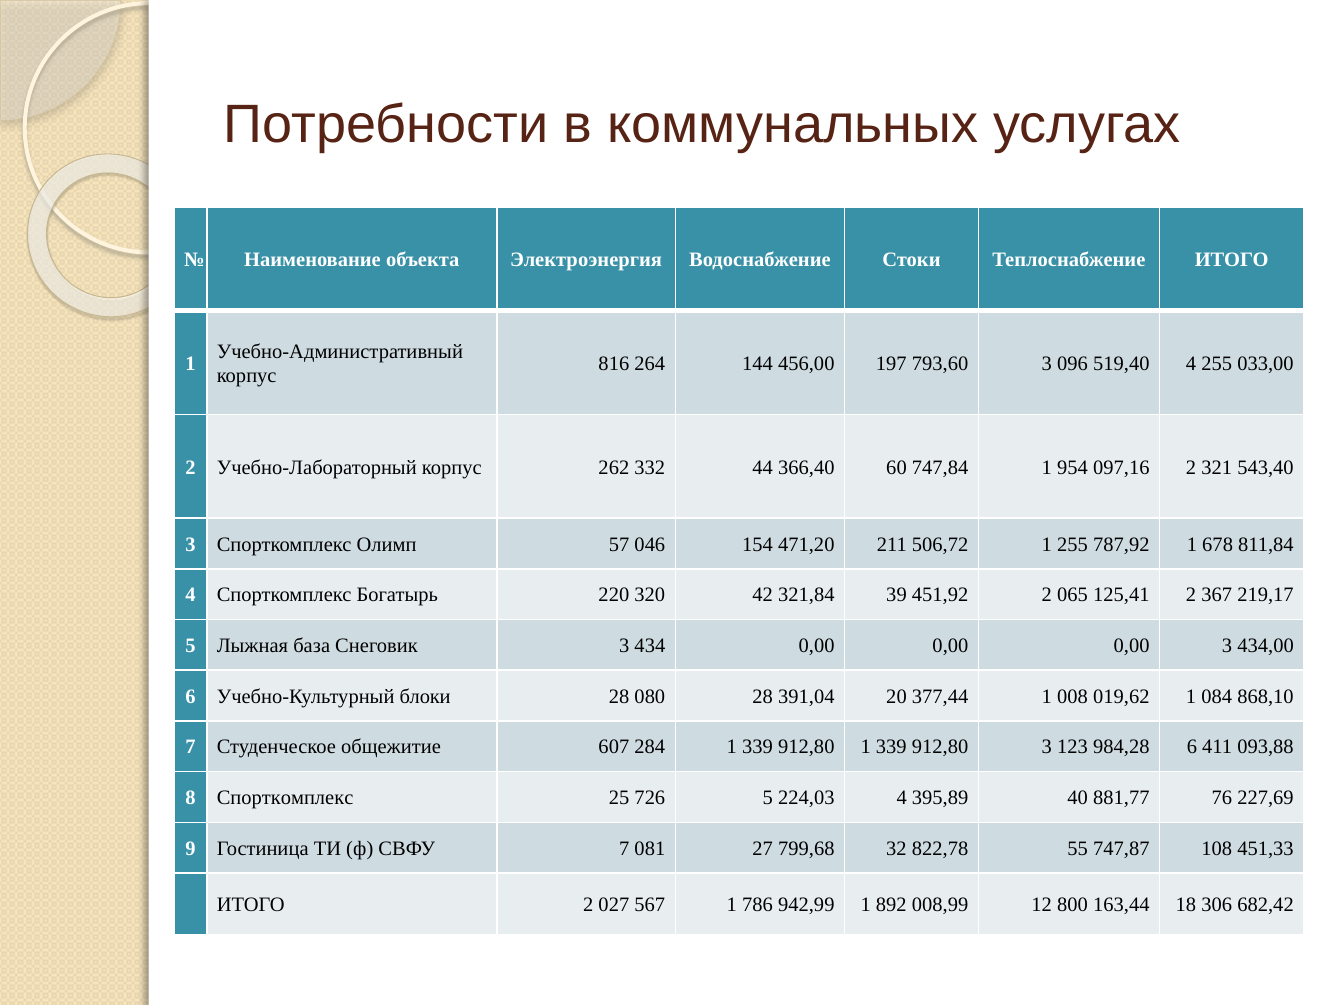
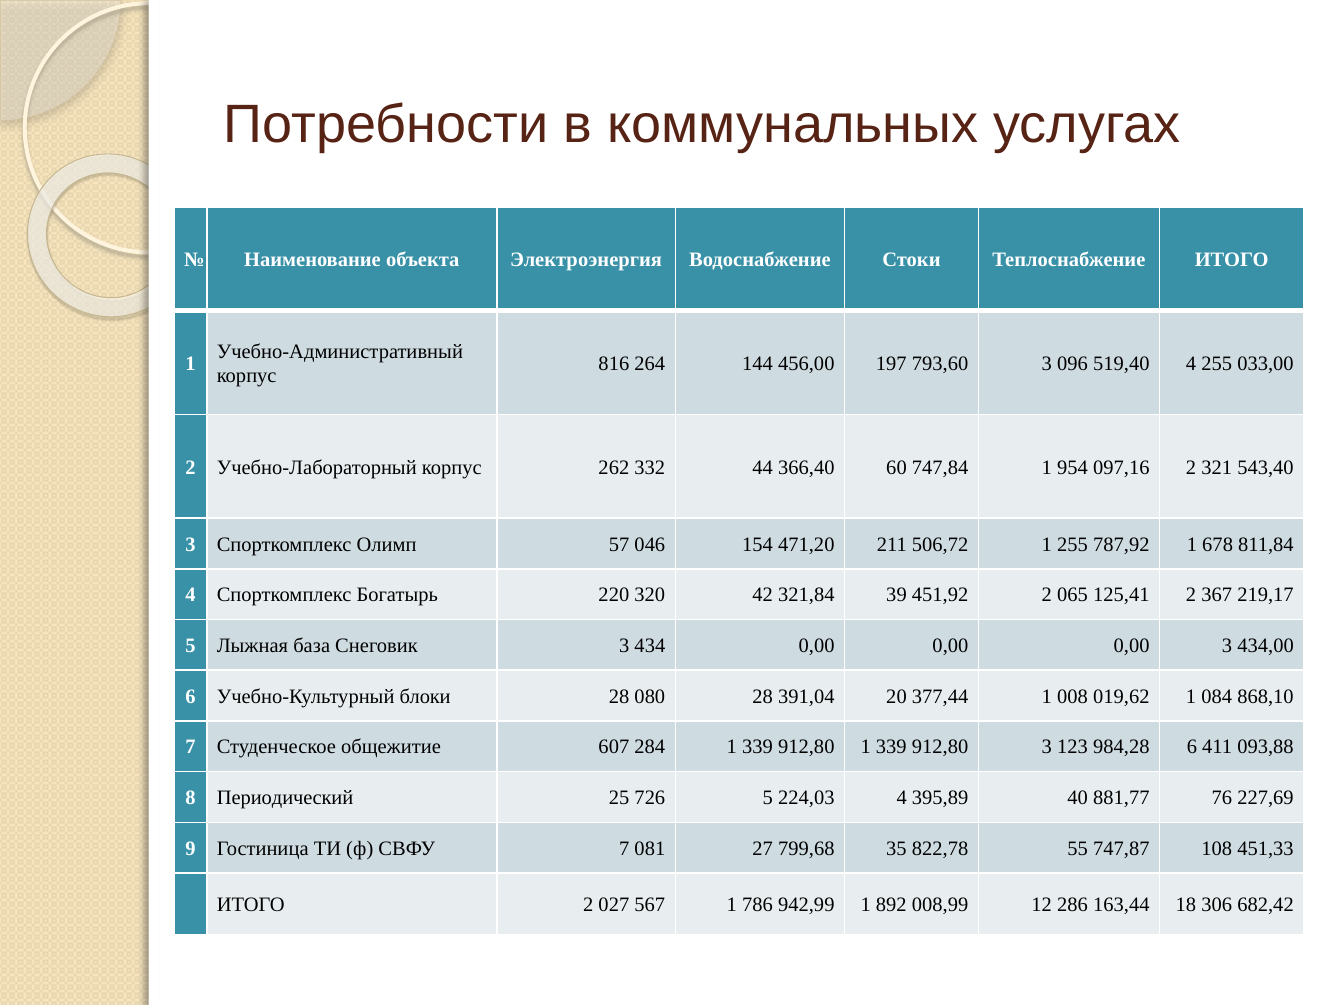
8 Спорткомплекс: Спорткомплекс -> Периодический
32: 32 -> 35
800: 800 -> 286
